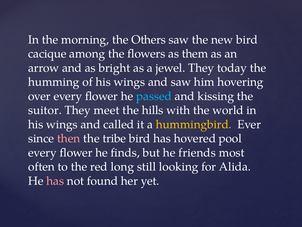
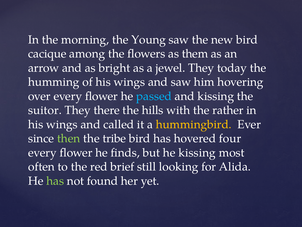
Others: Others -> Young
meet: meet -> there
world: world -> rather
then colour: pink -> light green
pool: pool -> four
he friends: friends -> kissing
long: long -> brief
has at (55, 181) colour: pink -> light green
